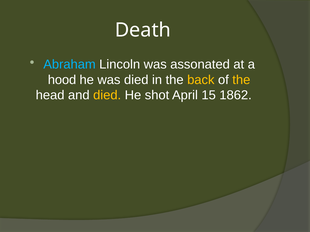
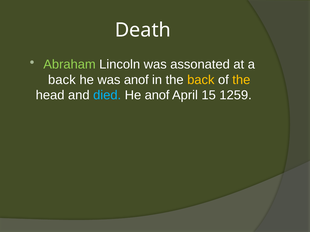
Abraham colour: light blue -> light green
hood at (62, 80): hood -> back
was died: died -> anof
died at (107, 95) colour: yellow -> light blue
He shot: shot -> anof
1862: 1862 -> 1259
